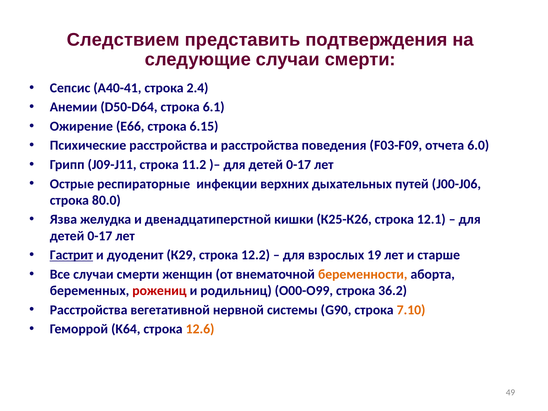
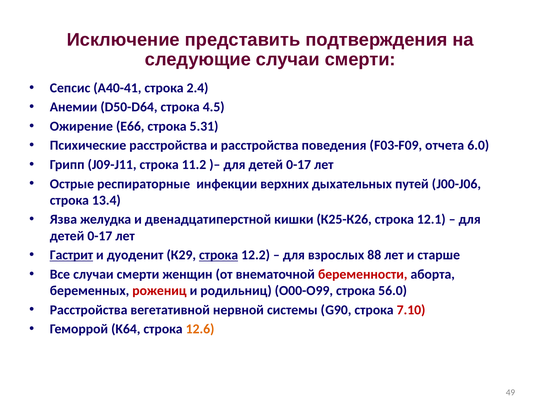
Следствием: Следствием -> Исключение
6.1: 6.1 -> 4.5
6.15: 6.15 -> 5.31
80.0: 80.0 -> 13.4
строка at (219, 255) underline: none -> present
19: 19 -> 88
беременности colour: orange -> red
36.2: 36.2 -> 56.0
7.10 colour: orange -> red
